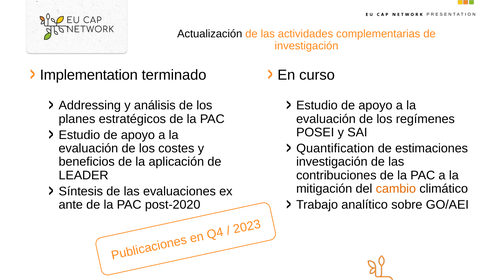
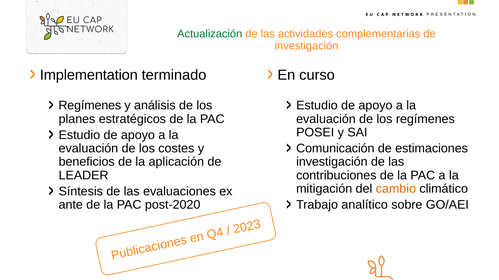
Actualización colour: black -> green
Addressing at (90, 106): Addressing -> Regímenes
Quantification: Quantification -> Comunicación
